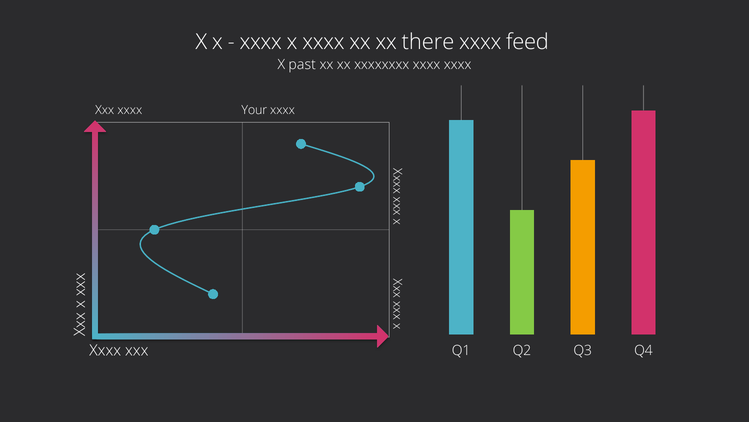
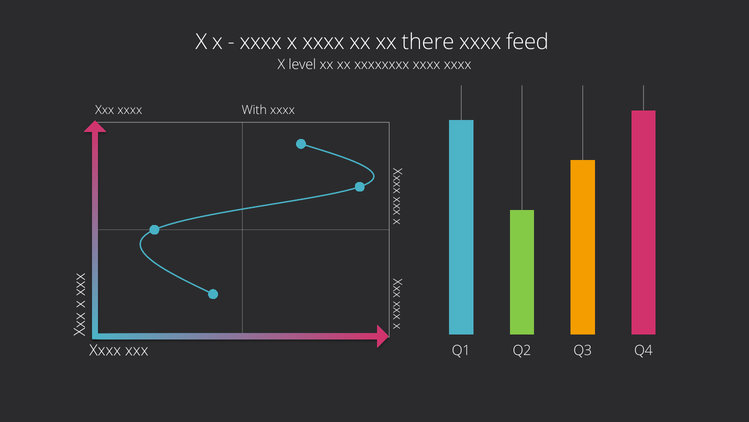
past: past -> level
Your: Your -> With
